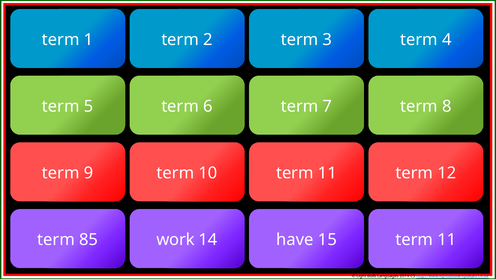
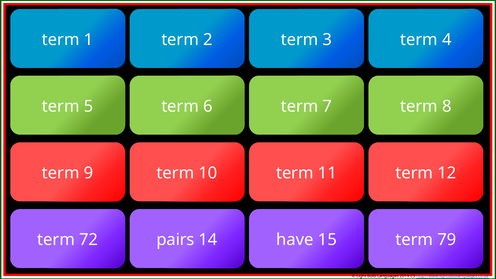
85: 85 -> 72
work: work -> pairs
11 at (447, 240): 11 -> 79
